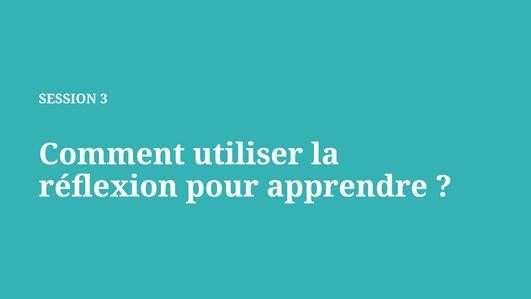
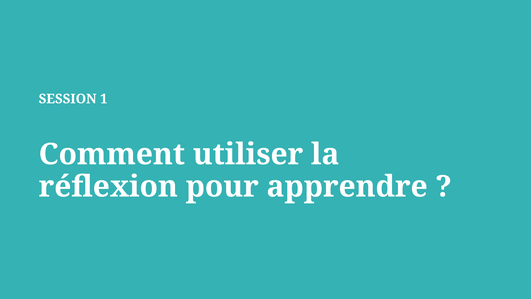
3: 3 -> 1
